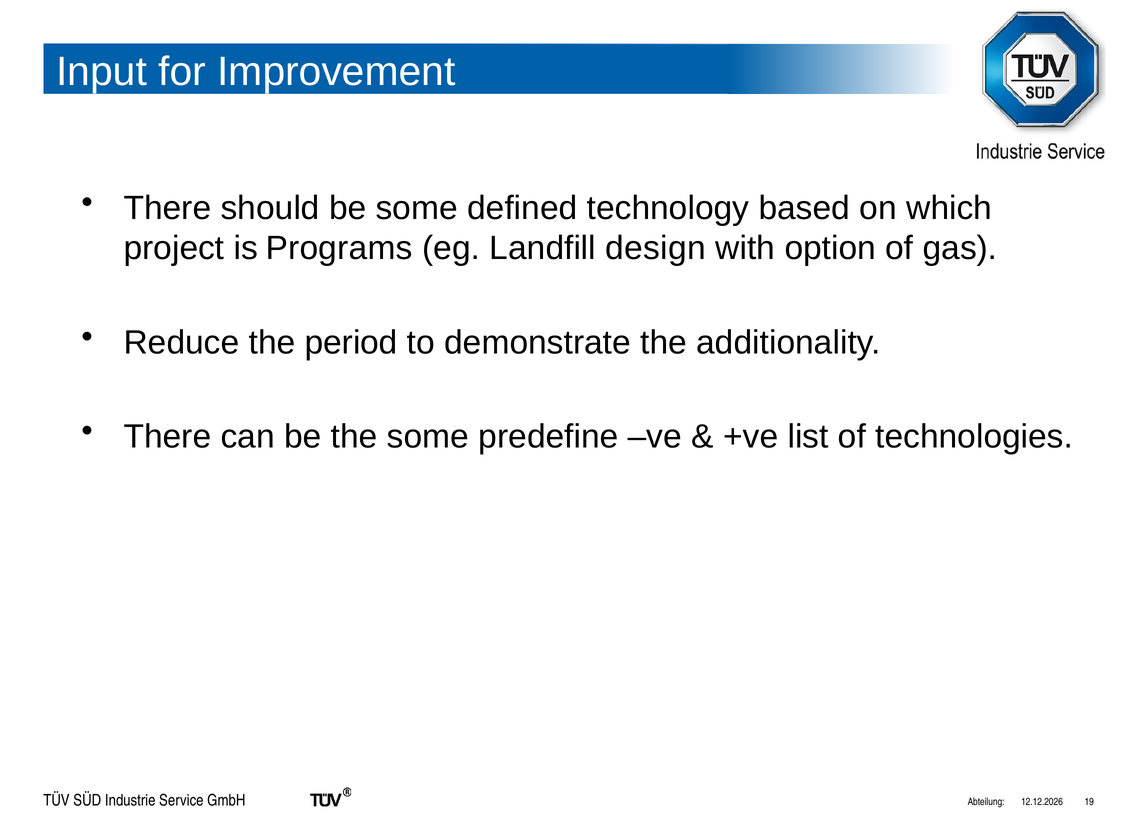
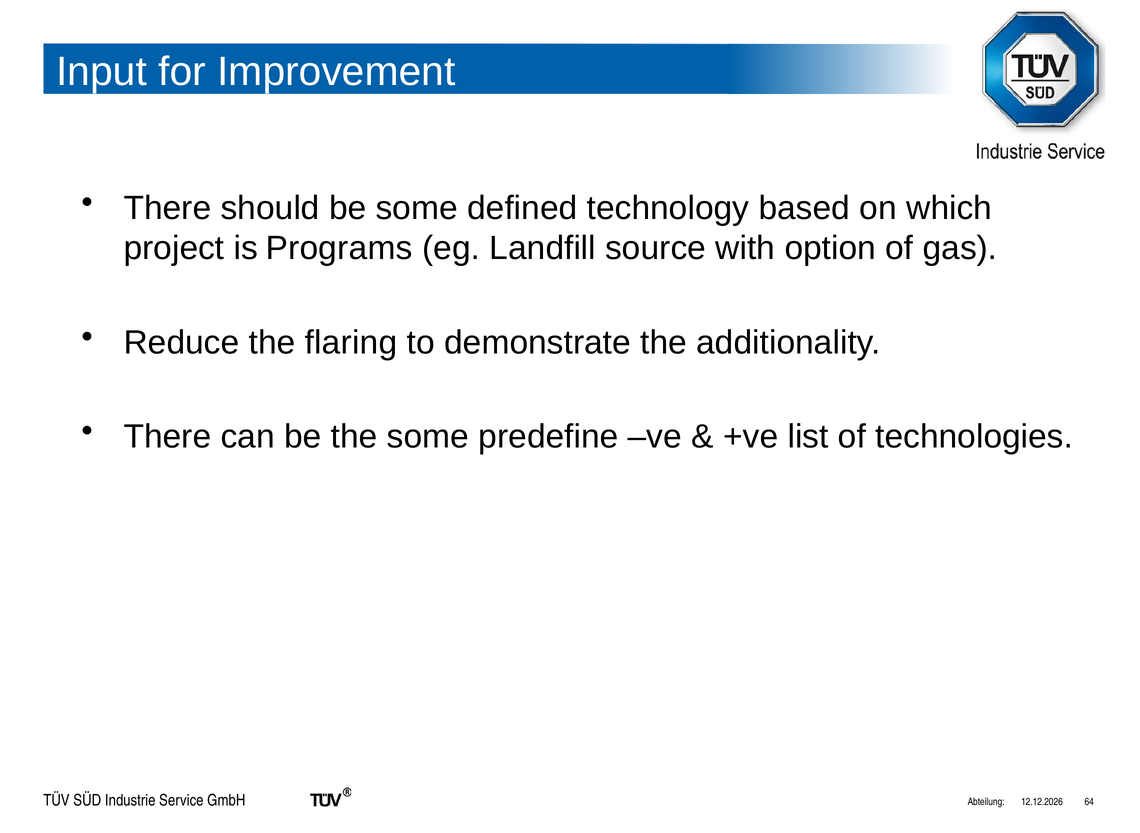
design: design -> source
period: period -> flaring
19: 19 -> 64
